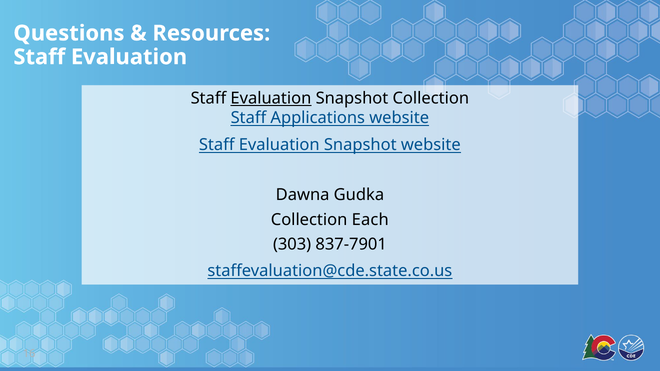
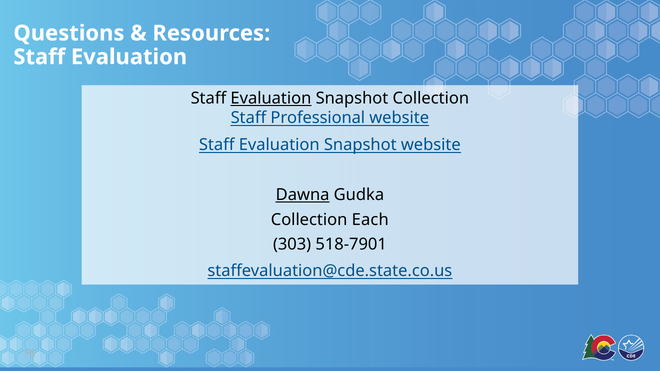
Applications: Applications -> Professional
Dawna underline: none -> present
837-7901: 837-7901 -> 518-7901
